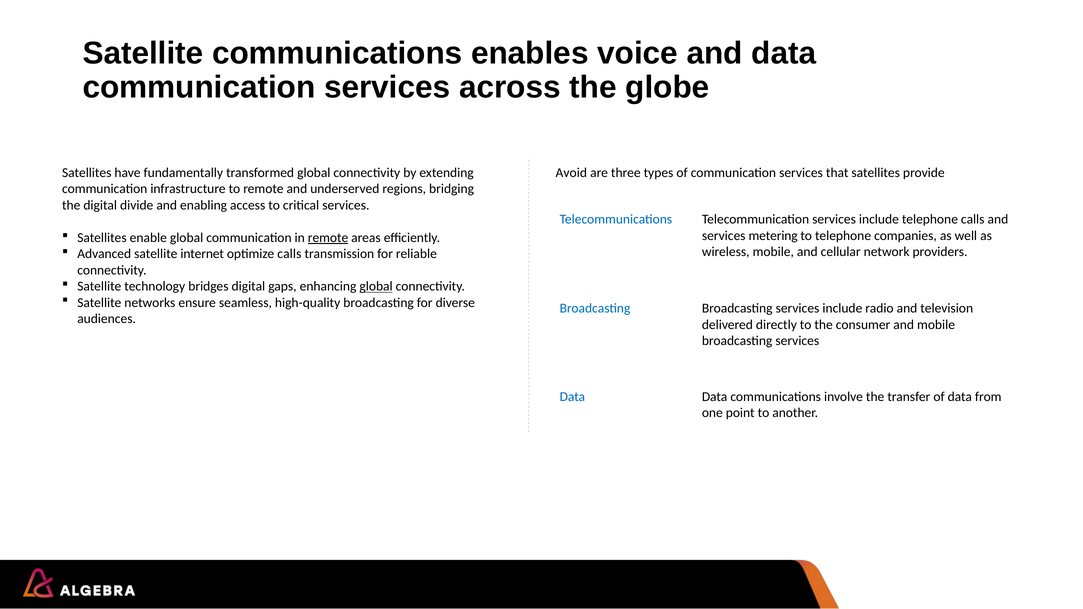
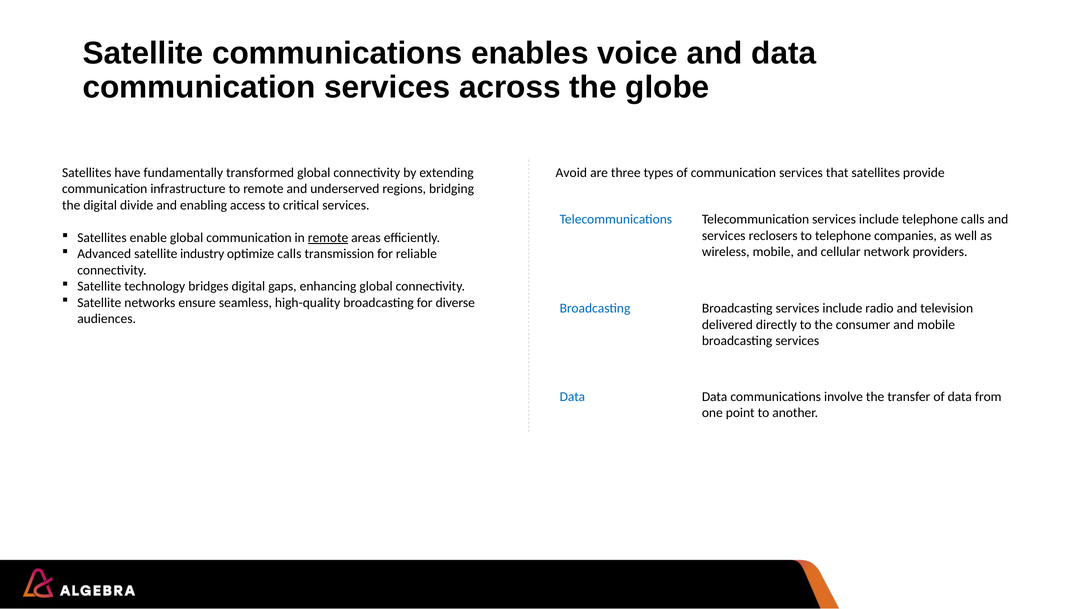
metering: metering -> reclosers
internet: internet -> industry
global at (376, 287) underline: present -> none
